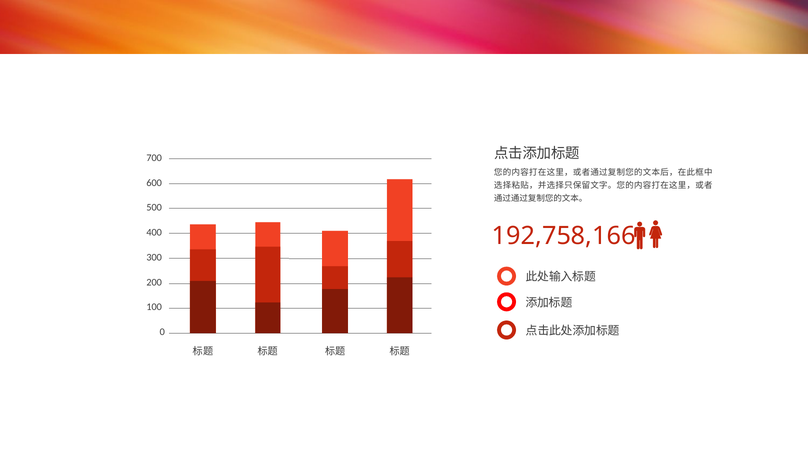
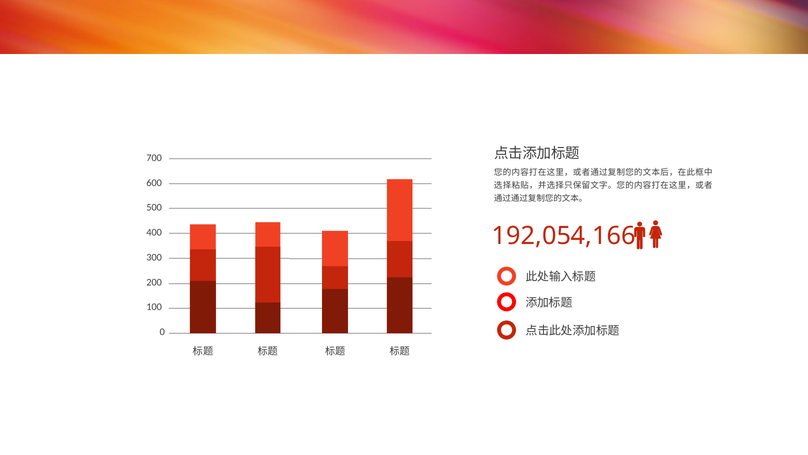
192,758,166: 192,758,166 -> 192,054,166
